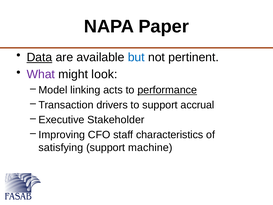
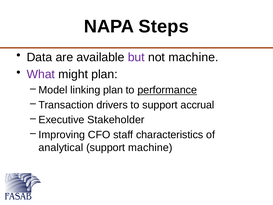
Paper: Paper -> Steps
Data underline: present -> none
but colour: blue -> purple
not pertinent: pertinent -> machine
might look: look -> plan
linking acts: acts -> plan
satisfying: satisfying -> analytical
